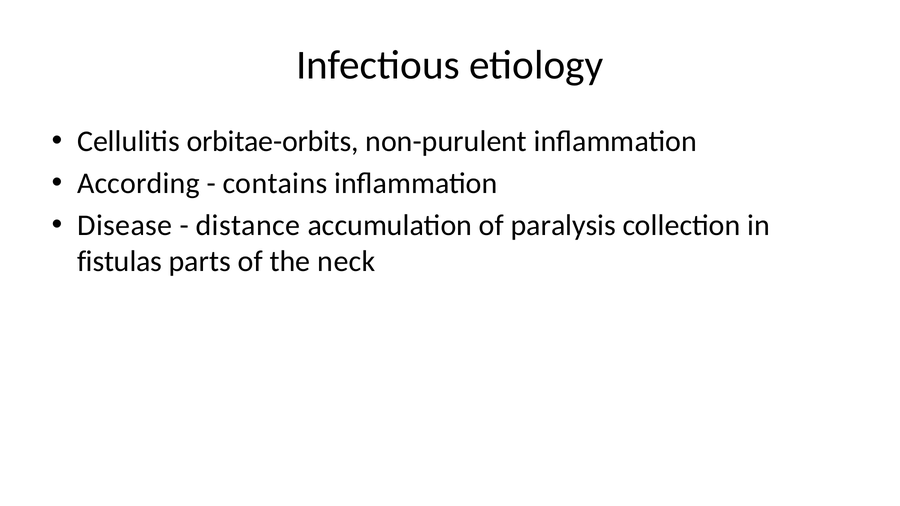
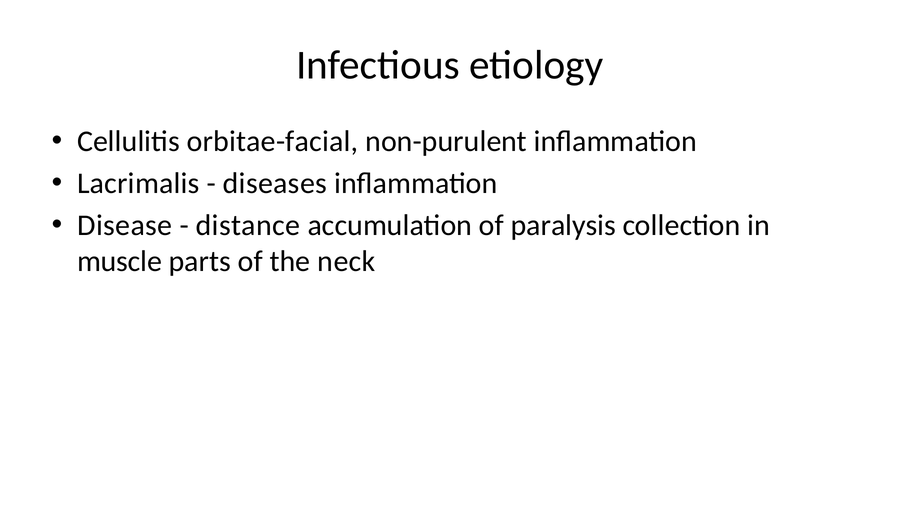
orbitae-orbits: orbitae-orbits -> orbitae-facial
According: According -> Lacrimalis
contains: contains -> diseases
fistulas: fistulas -> muscle
